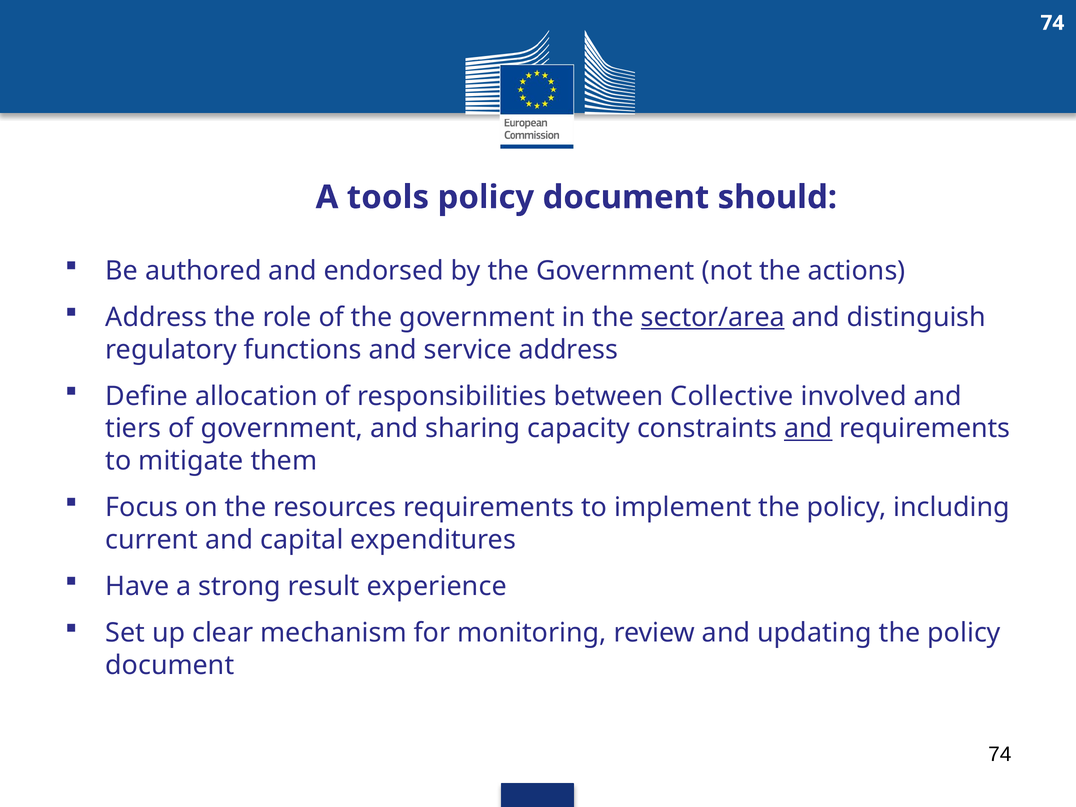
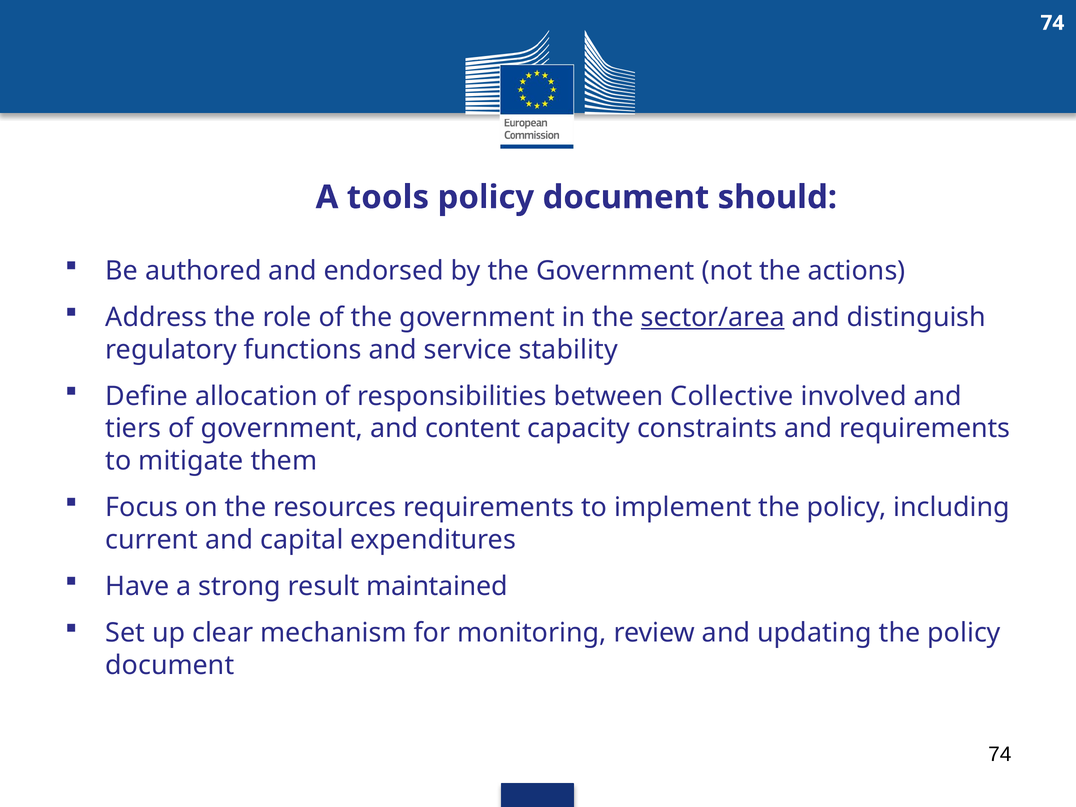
service address: address -> stability
sharing: sharing -> content
and at (808, 429) underline: present -> none
experience: experience -> maintained
